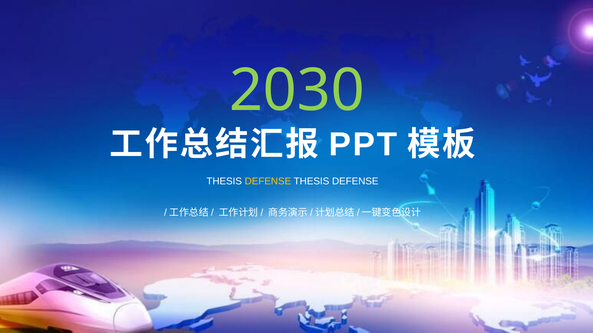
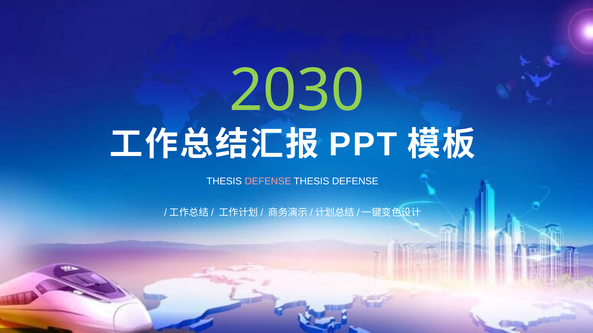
DEFENSE at (268, 182) colour: yellow -> pink
